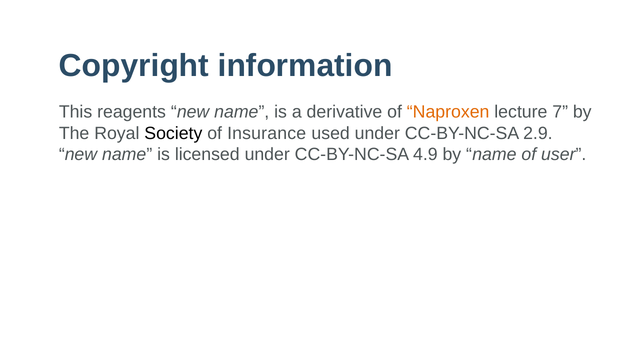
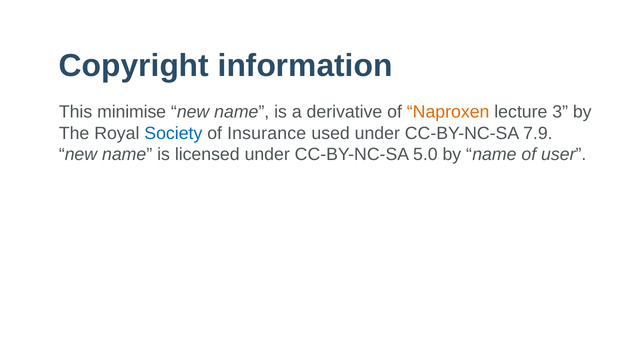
reagents: reagents -> minimise
7: 7 -> 3
Society colour: black -> blue
2.9: 2.9 -> 7.9
4.9: 4.9 -> 5.0
